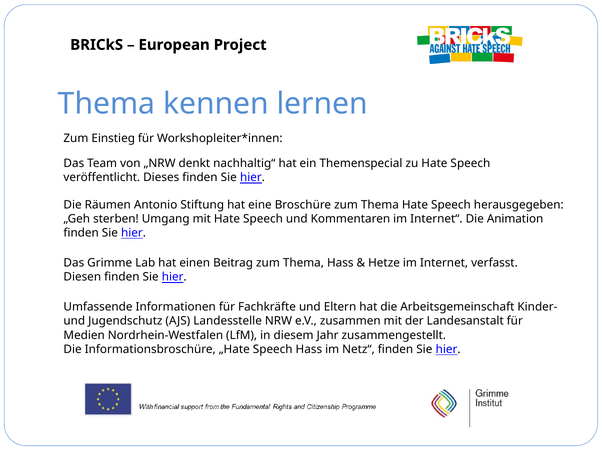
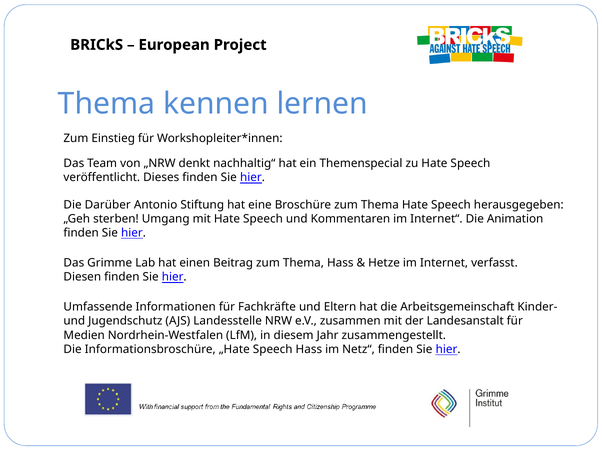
Räumen: Räumen -> Darüber
